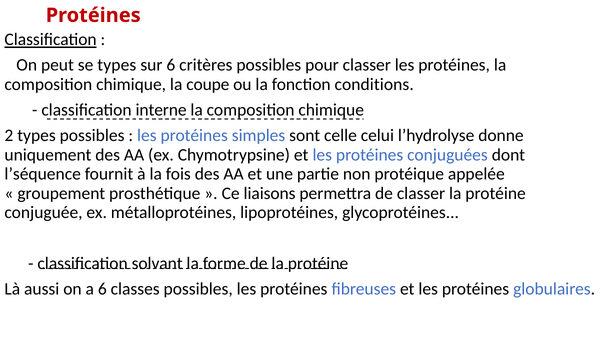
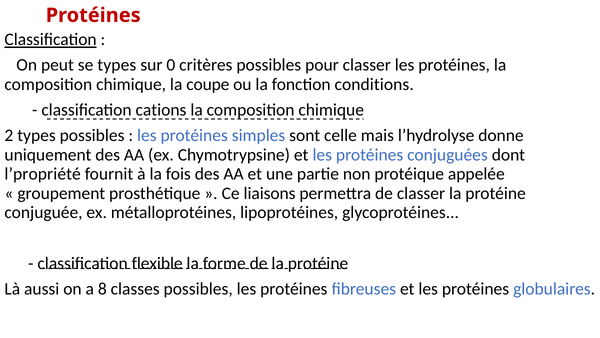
sur 6: 6 -> 0
interne: interne -> cations
celui: celui -> mais
l’séquence: l’séquence -> l’propriété
solvant: solvant -> flexible
a 6: 6 -> 8
